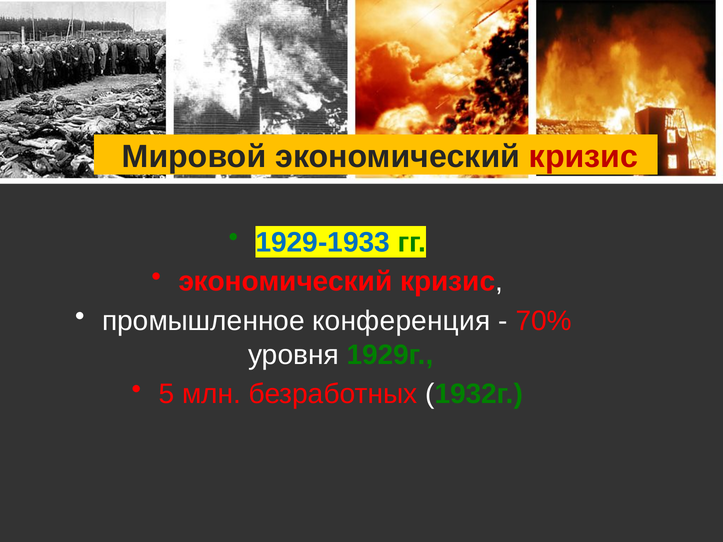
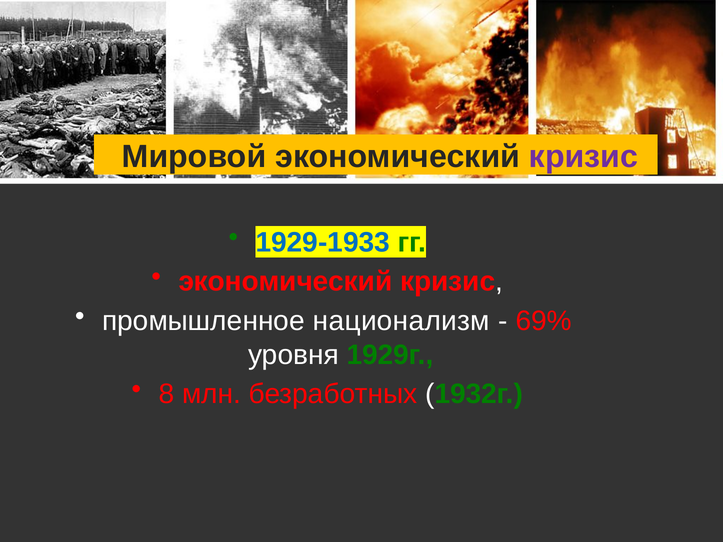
кризис at (584, 157) colour: red -> purple
конференция: конференция -> национализм
70%: 70% -> 69%
5: 5 -> 8
